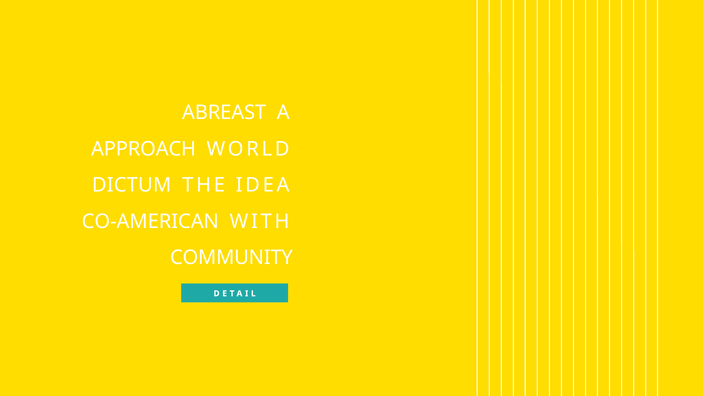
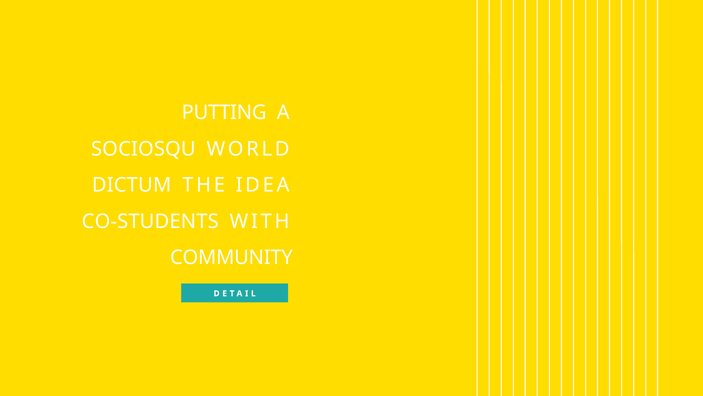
ABREAST: ABREAST -> PUTTING
APPROACH: APPROACH -> SOCIOSQU
CO-AMERICAN: CO-AMERICAN -> CO-STUDENTS
